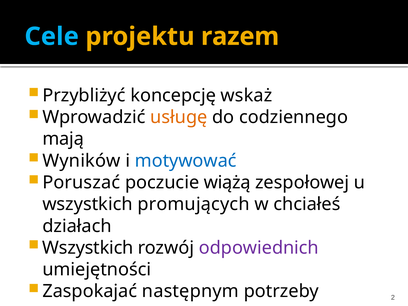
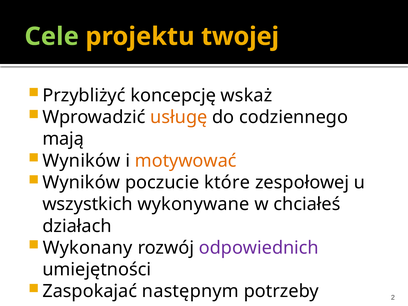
Cele colour: light blue -> light green
razem: razem -> twojej
motywować colour: blue -> orange
Poruszać at (81, 182): Poruszać -> Wyników
wiążą: wiążą -> które
promujących: promujących -> wykonywane
Wszystkich at (88, 248): Wszystkich -> Wykonany
